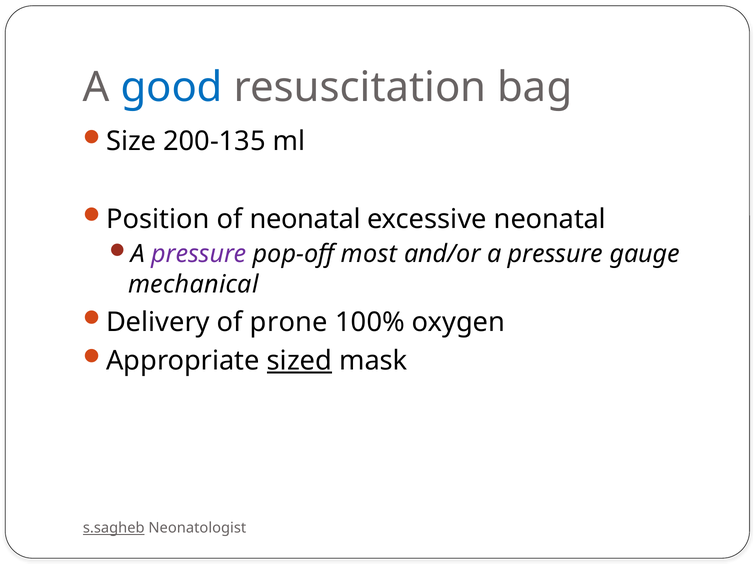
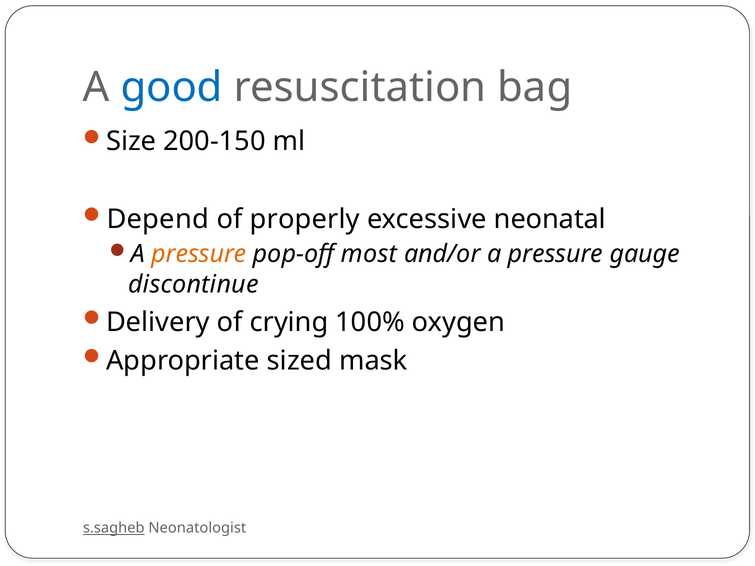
200-135: 200-135 -> 200-150
Position: Position -> Depend
of neonatal: neonatal -> properly
pressure at (199, 254) colour: purple -> orange
mechanical: mechanical -> discontinue
prone: prone -> crying
sized underline: present -> none
